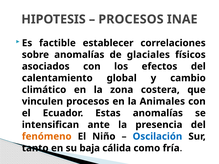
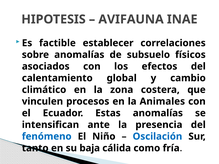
PROCESOS at (131, 19): PROCESOS -> AVIFAUNA
glaciales: glaciales -> subsuelo
fenómeno colour: orange -> blue
